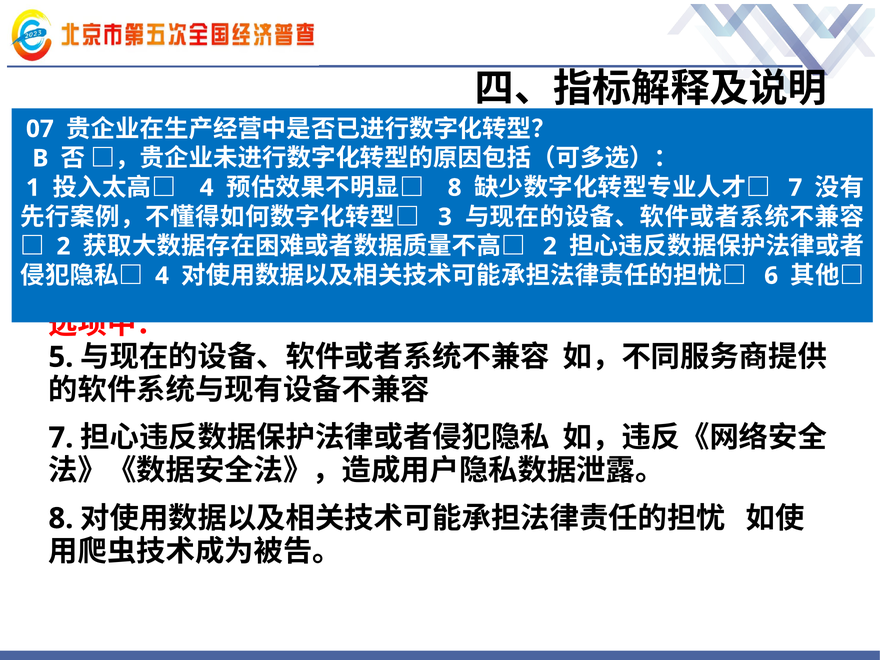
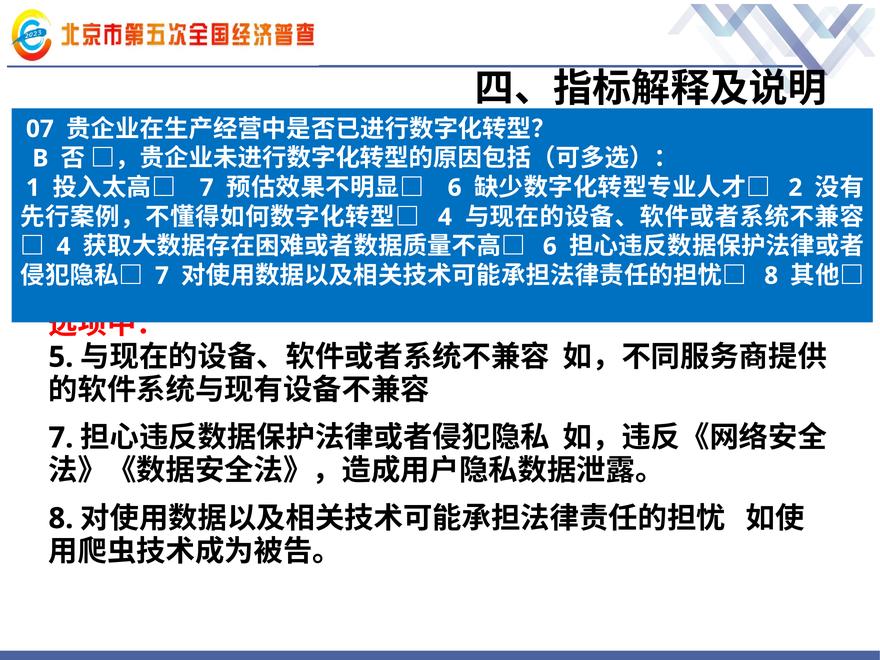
4 at (207, 188): 4 -> 7
8 at (455, 188): 8 -> 6
7 at (795, 188): 7 -> 2
3 at (445, 217): 3 -> 4
2 at (63, 246): 2 -> 4
2 at (550, 246): 2 -> 6
4 at (162, 276): 4 -> 7
6 at (771, 276): 6 -> 8
